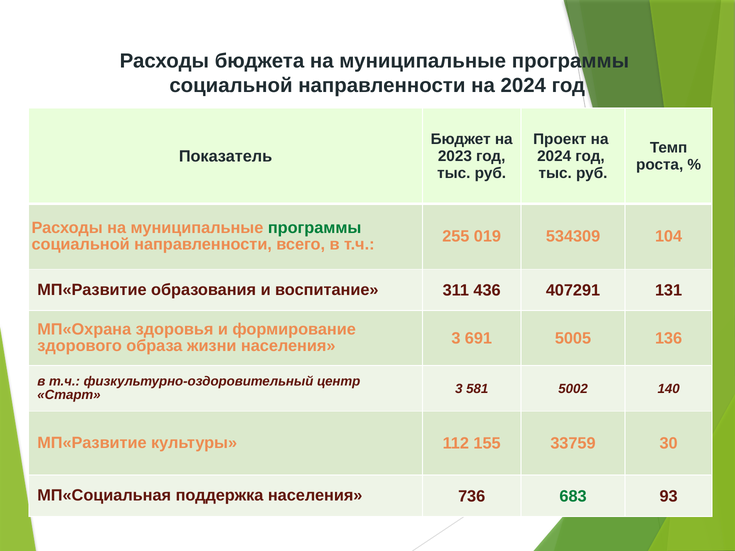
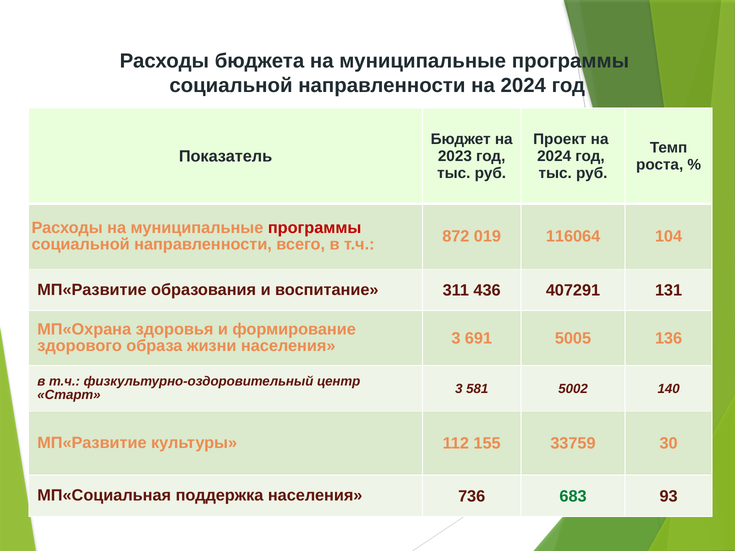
программы at (315, 228) colour: green -> red
255: 255 -> 872
534309: 534309 -> 116064
